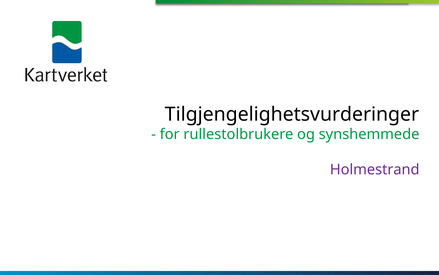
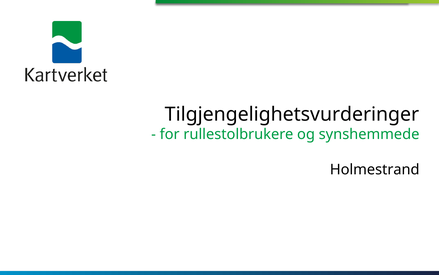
Holmestrand colour: purple -> black
